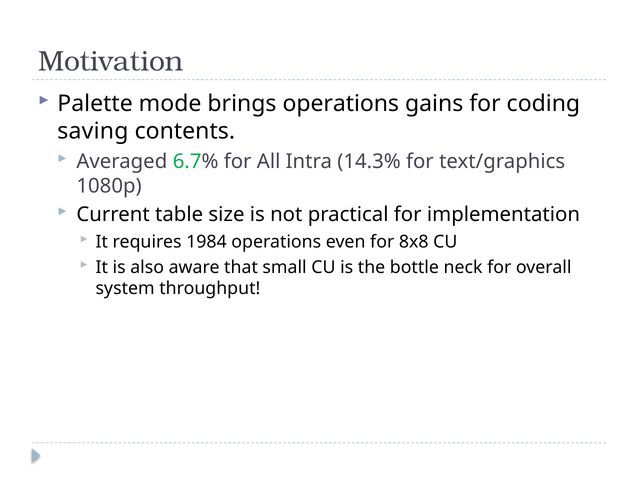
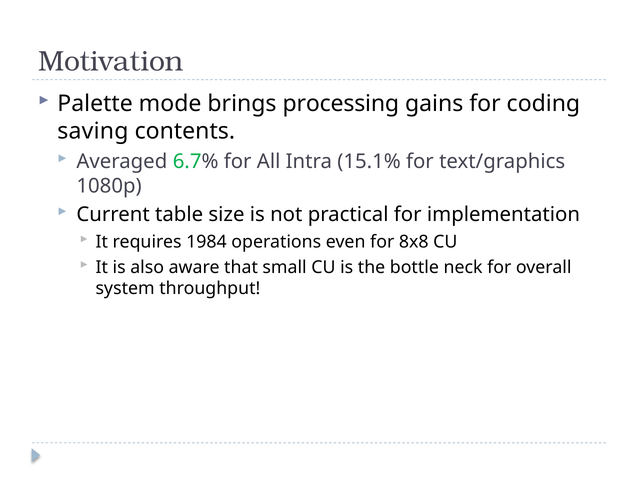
brings operations: operations -> processing
14.3%: 14.3% -> 15.1%
